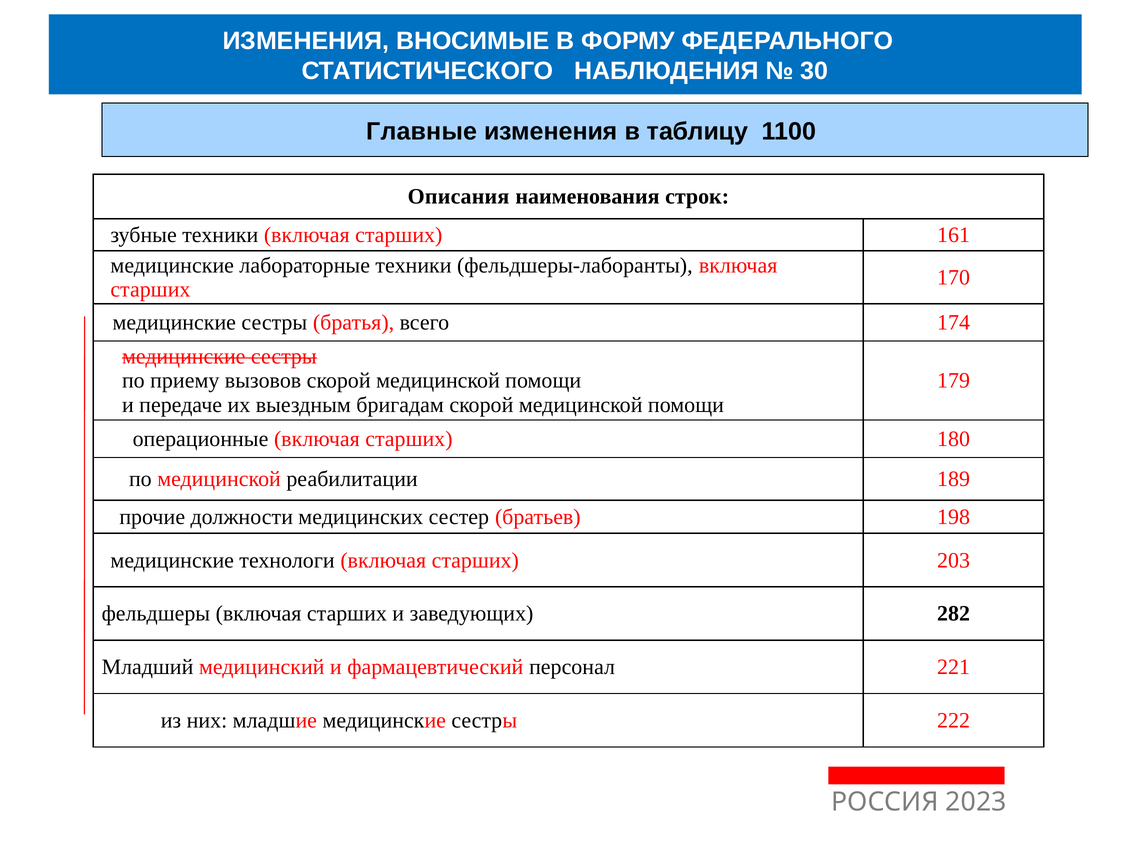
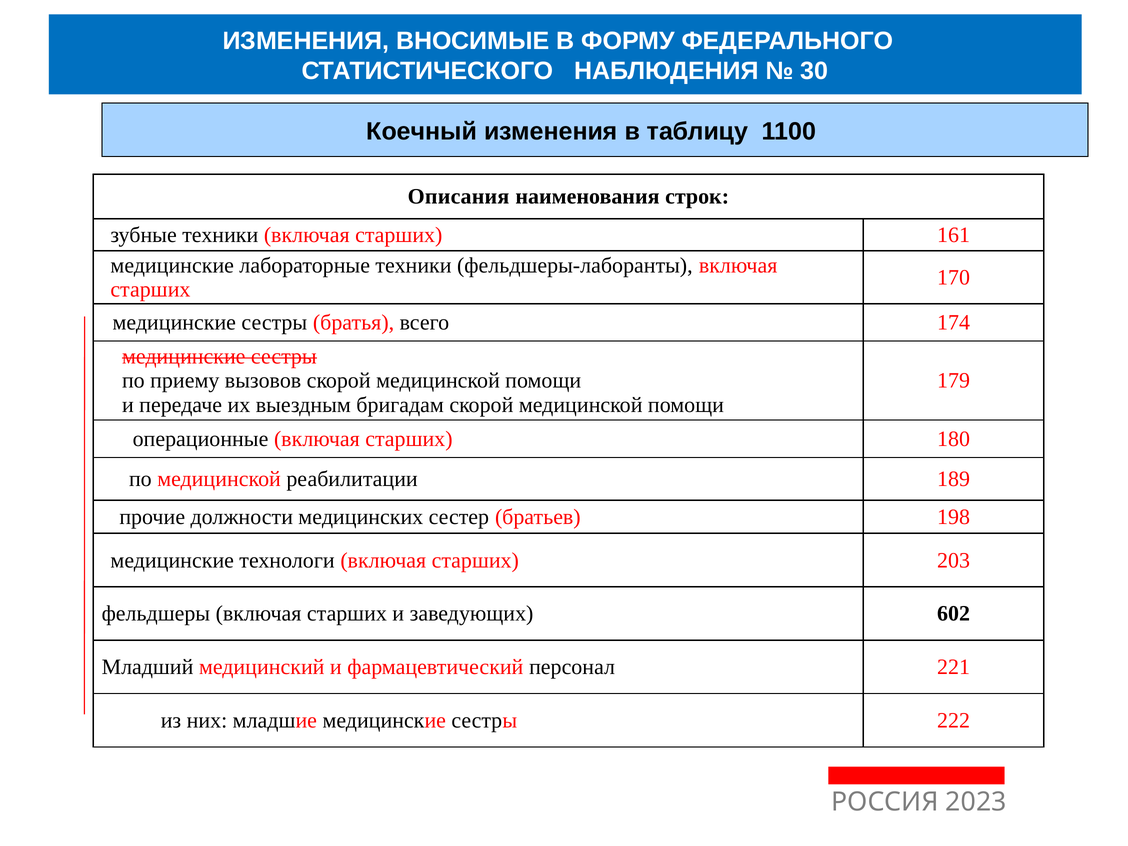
Главные: Главные -> Коечный
282: 282 -> 602
